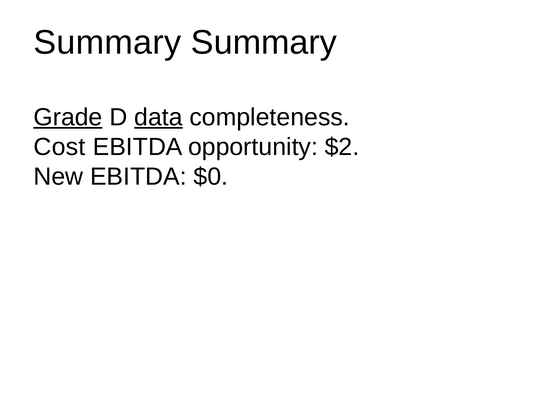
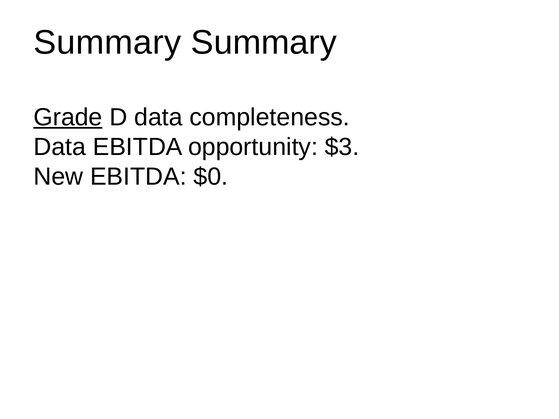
data at (158, 117) underline: present -> none
Cost at (60, 147): Cost -> Data
$2: $2 -> $3
